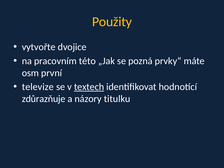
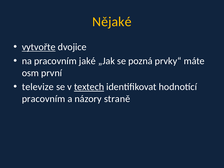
Použity: Použity -> Nějaké
vytvořte underline: none -> present
této: této -> jaké
zdůrazňuje at (44, 99): zdůrazňuje -> pracovním
titulku: titulku -> straně
